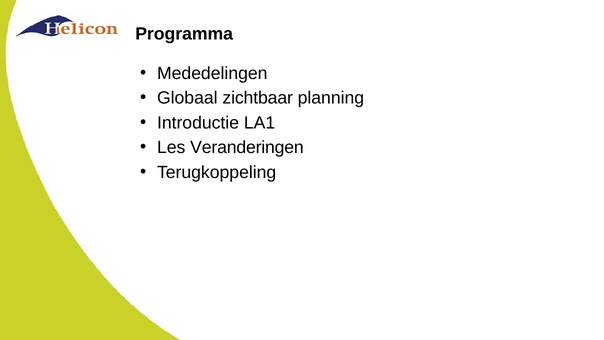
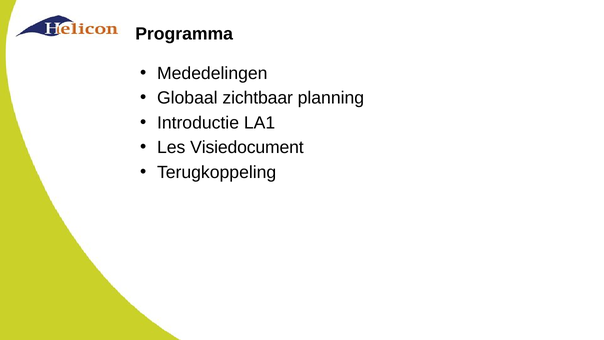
Veranderingen: Veranderingen -> Visiedocument
